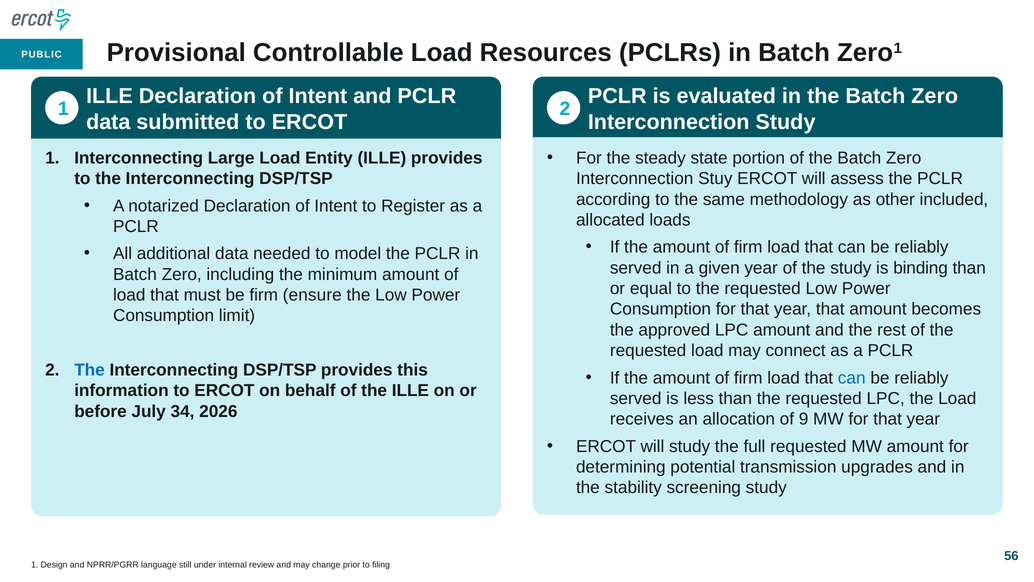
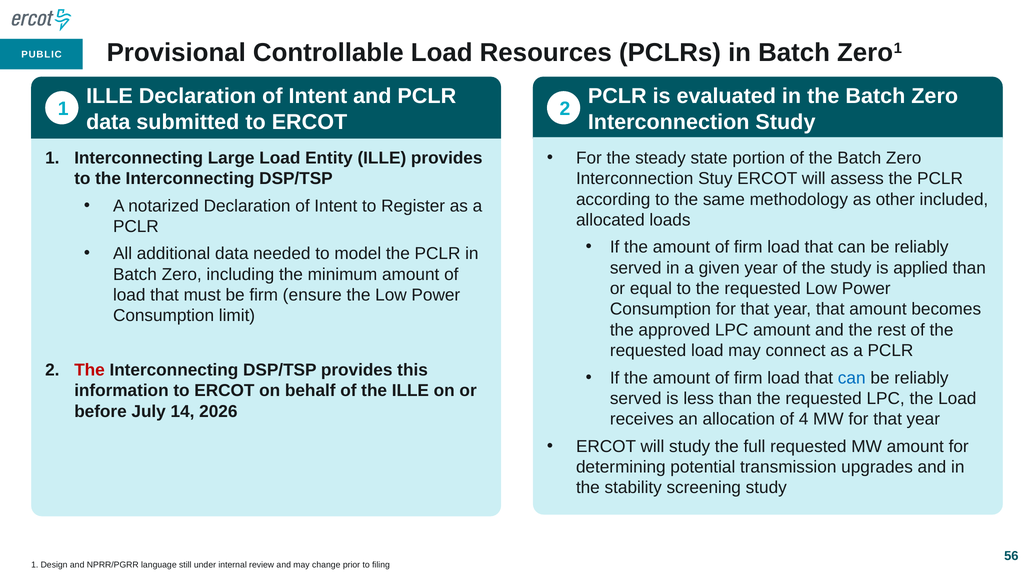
binding: binding -> applied
The at (90, 370) colour: blue -> red
34: 34 -> 14
9: 9 -> 4
